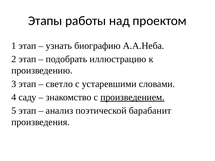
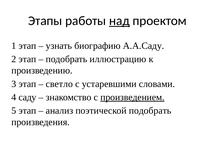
над underline: none -> present
А.А.Неба: А.А.Неба -> А.А.Саду
поэтической барабанит: барабанит -> подобрать
